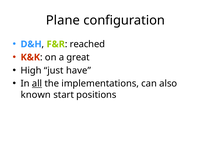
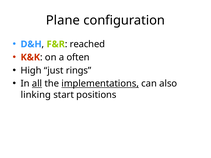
great: great -> often
have: have -> rings
implementations underline: none -> present
known: known -> linking
